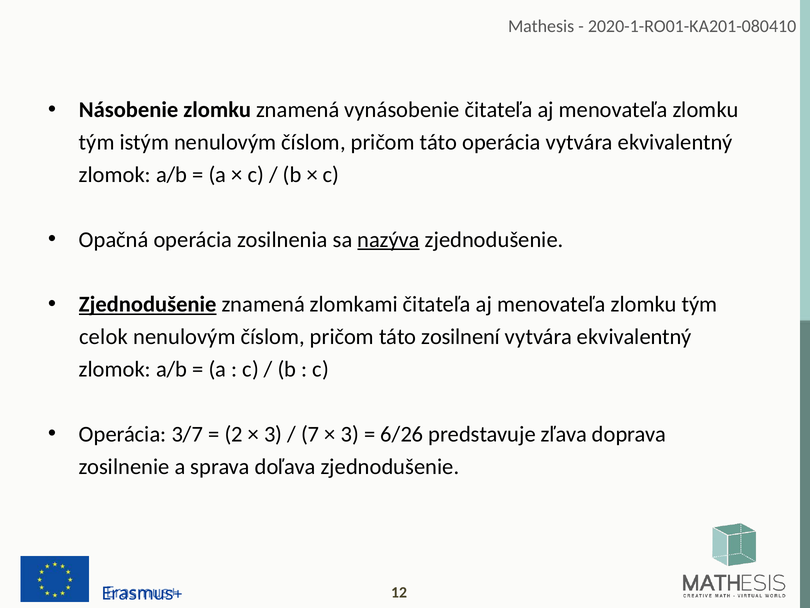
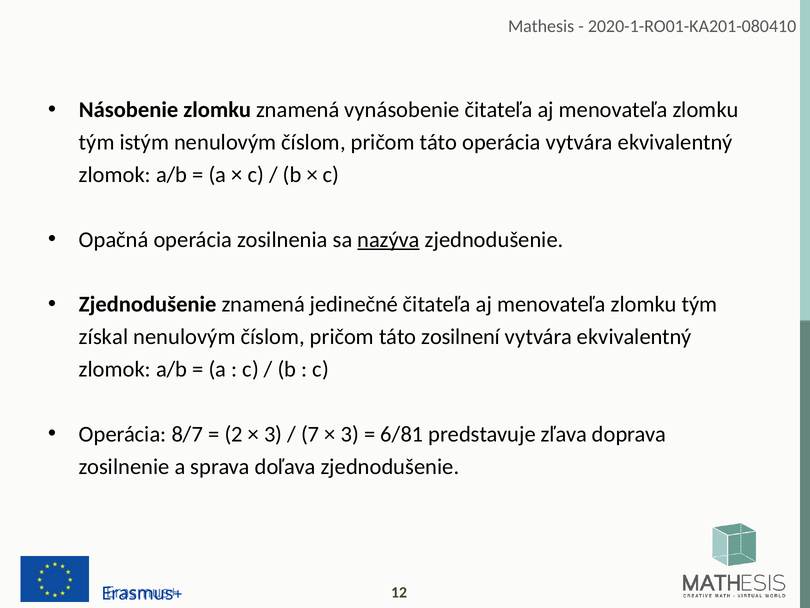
Zjednodušenie at (148, 304) underline: present -> none
zlomkami: zlomkami -> jedinečné
celok: celok -> získal
3/7: 3/7 -> 8/7
6/26: 6/26 -> 6/81
